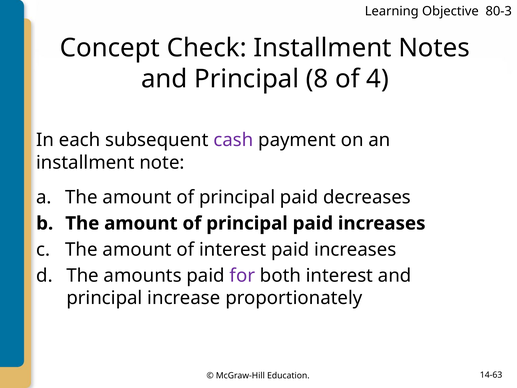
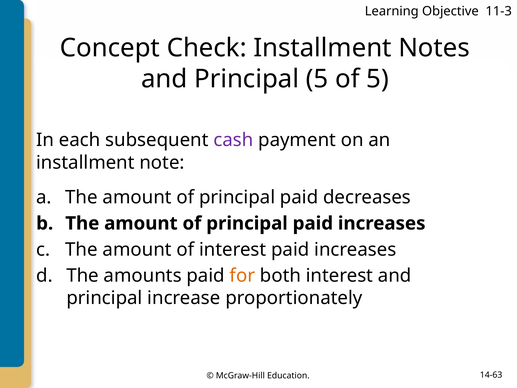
80-3: 80-3 -> 11-3
Principal 8: 8 -> 5
of 4: 4 -> 5
for colour: purple -> orange
